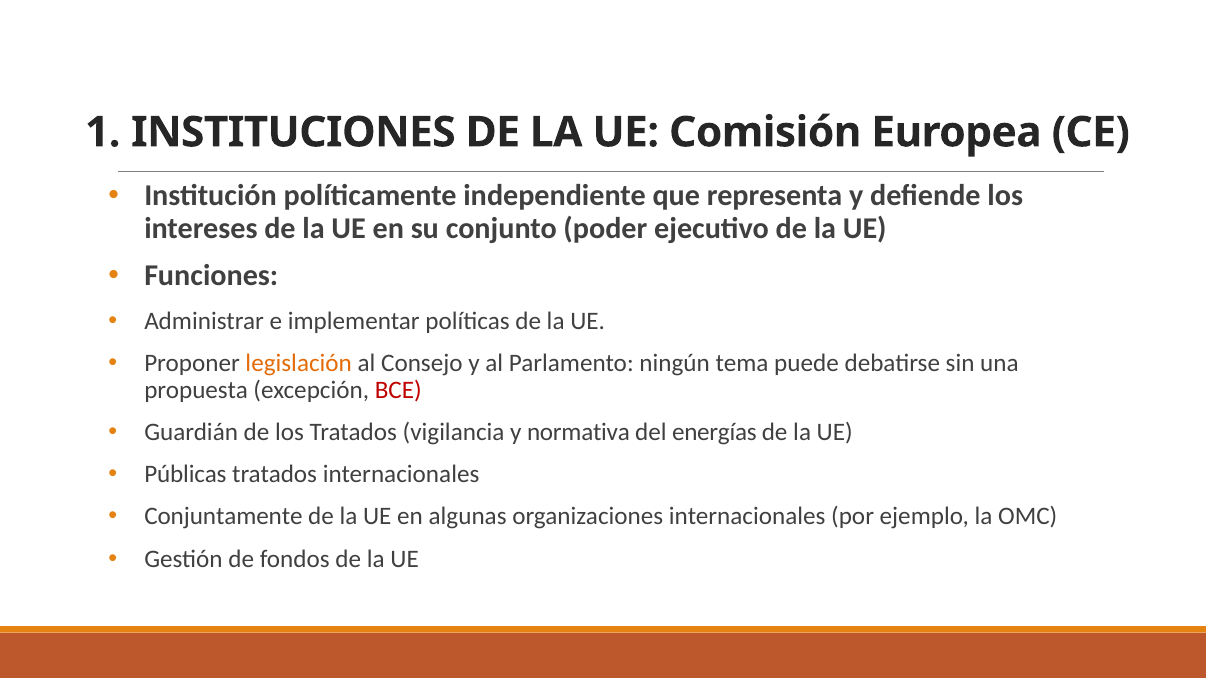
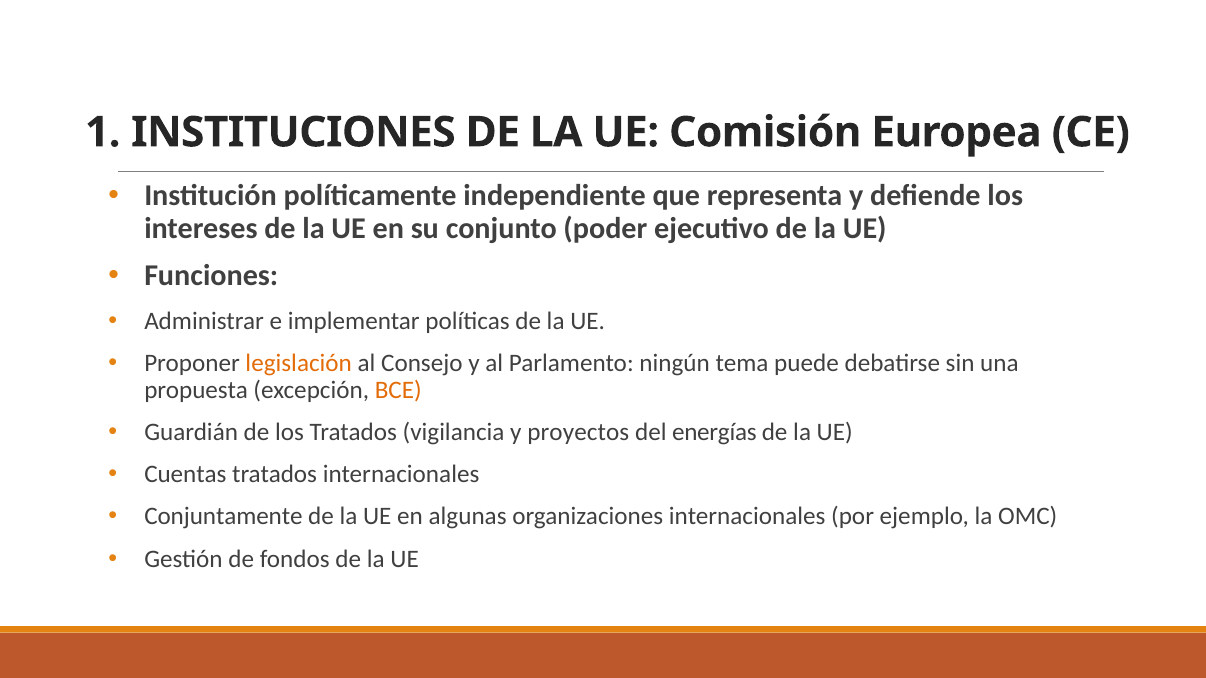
BCE colour: red -> orange
normativa: normativa -> proyectos
Públicas: Públicas -> Cuentas
